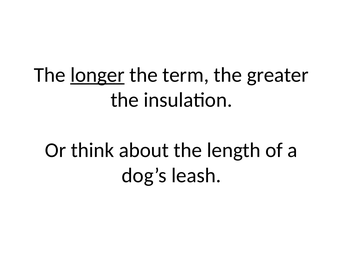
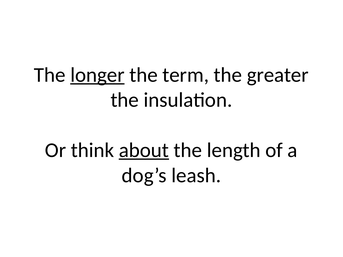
about underline: none -> present
